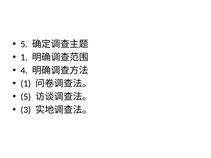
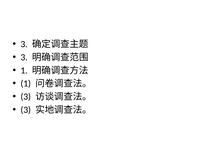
5 at (24, 44): 5 -> 3
1 at (24, 57): 1 -> 3
4 at (24, 71): 4 -> 1
5 at (26, 97): 5 -> 3
